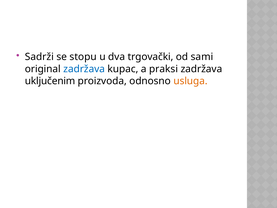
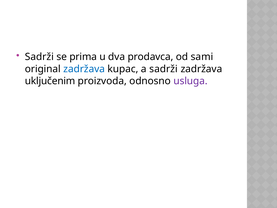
stopu: stopu -> prima
trgovački: trgovački -> prodavca
a praksi: praksi -> sadrži
usluga colour: orange -> purple
